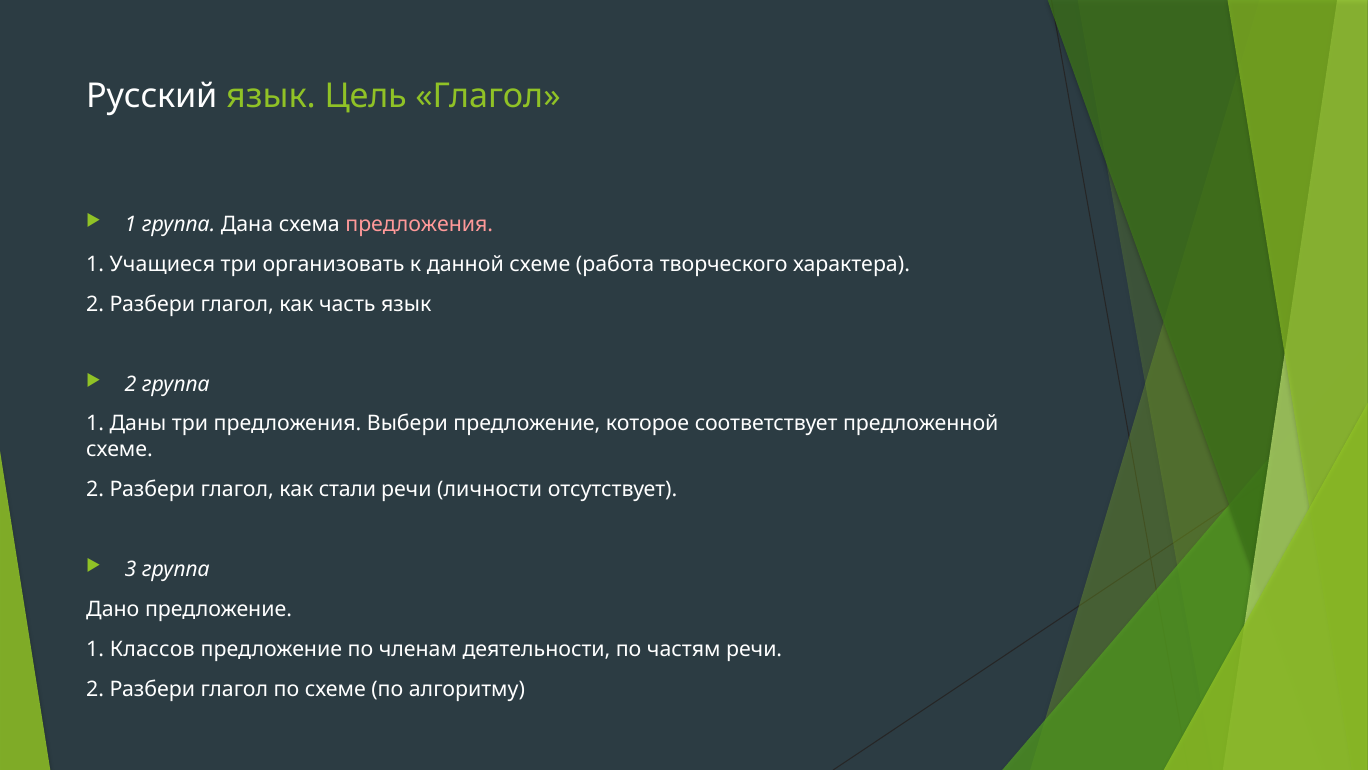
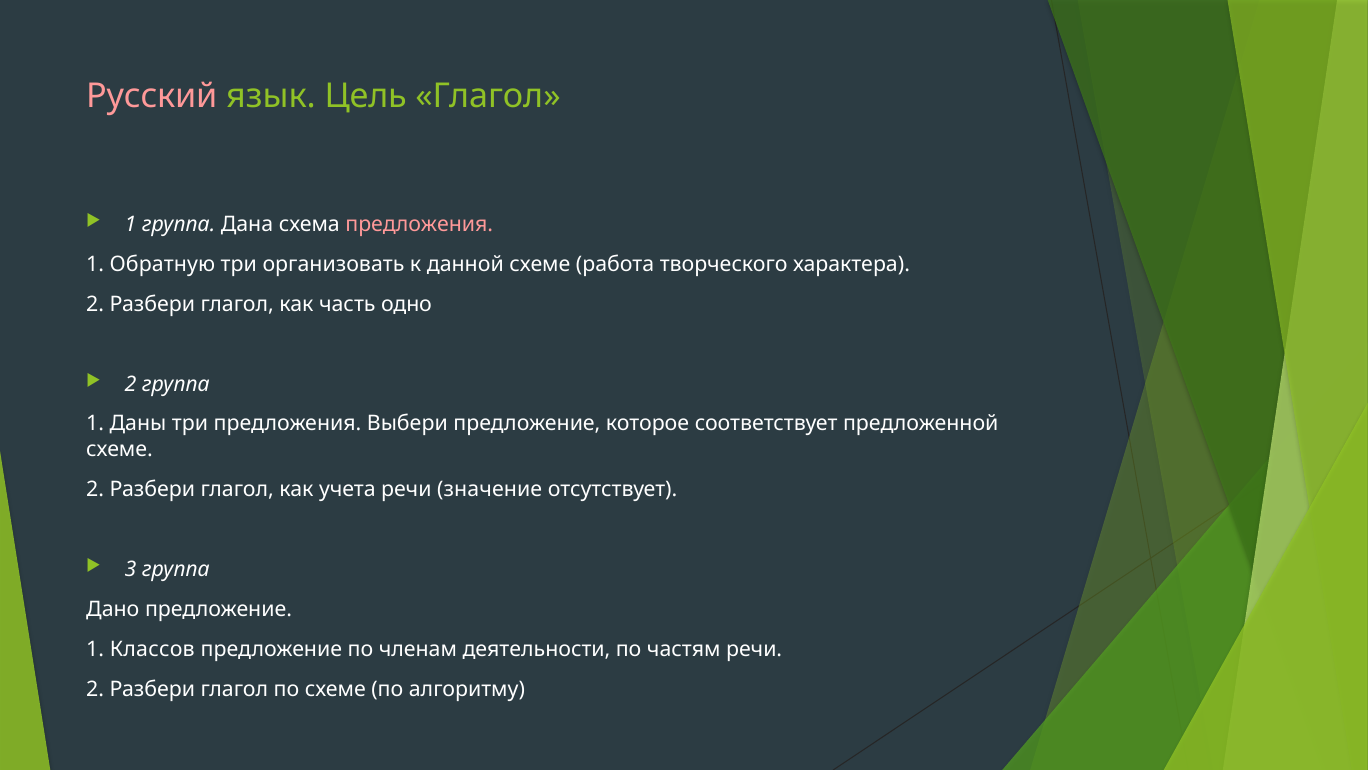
Русский colour: white -> pink
Учащиеся: Учащиеся -> Обратную
часть язык: язык -> одно
стали: стали -> учета
личности: личности -> значение
